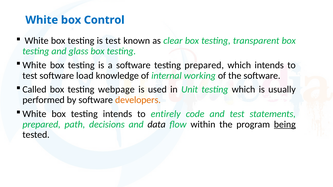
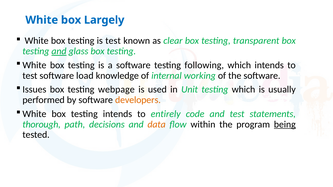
Control: Control -> Largely
and at (59, 51) underline: none -> present
testing prepared: prepared -> following
Called: Called -> Issues
prepared at (42, 125): prepared -> thorough
data colour: black -> orange
